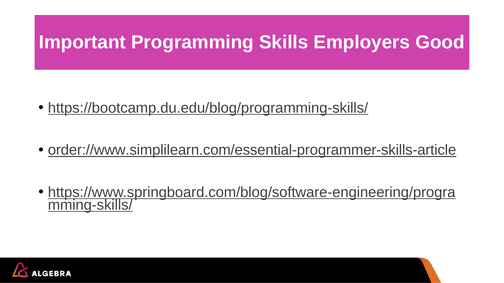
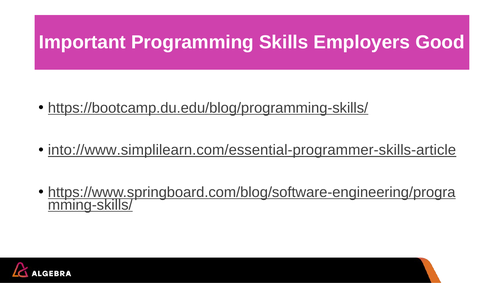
order://www.simplilearn.com/essential-programmer-skills-article: order://www.simplilearn.com/essential-programmer-skills-article -> into://www.simplilearn.com/essential-programmer-skills-article
